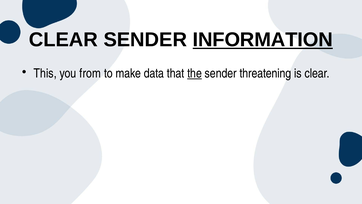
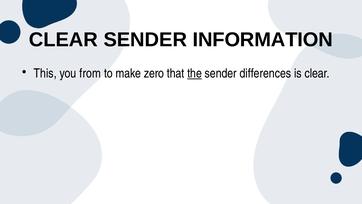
INFORMATION underline: present -> none
data: data -> zero
threatening: threatening -> differences
